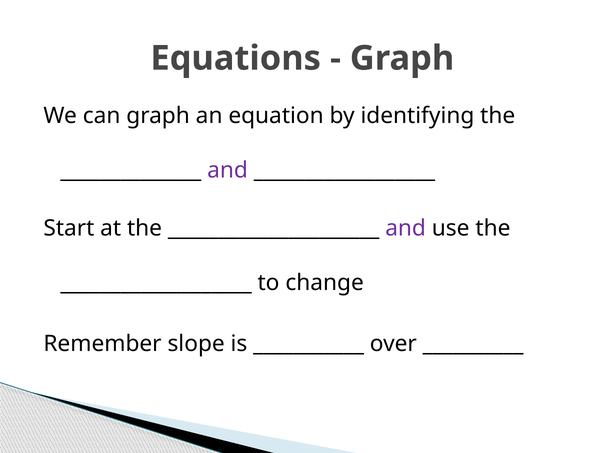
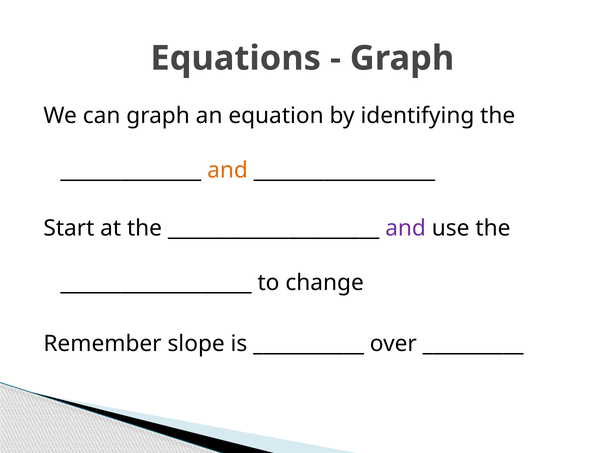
and at (228, 171) colour: purple -> orange
